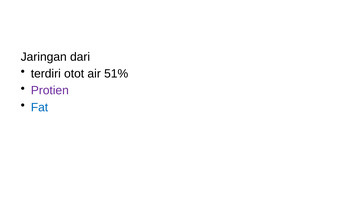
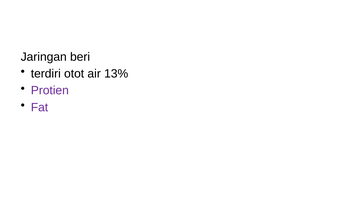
dari: dari -> beri
51%: 51% -> 13%
Fat colour: blue -> purple
